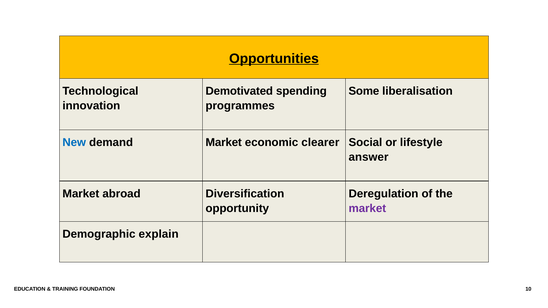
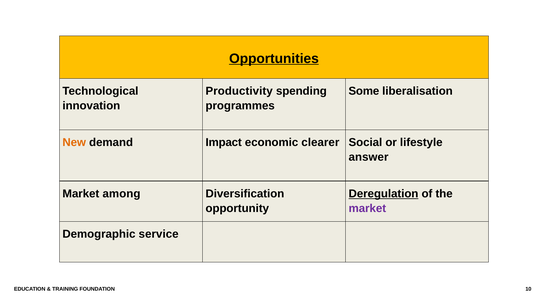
Demotivated: Demotivated -> Productivity
New colour: blue -> orange
demand Market: Market -> Impact
abroad: abroad -> among
Deregulation underline: none -> present
explain: explain -> service
